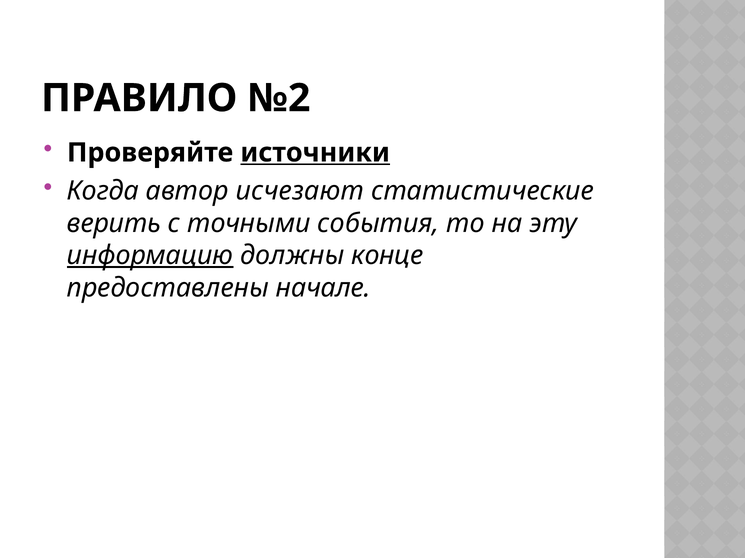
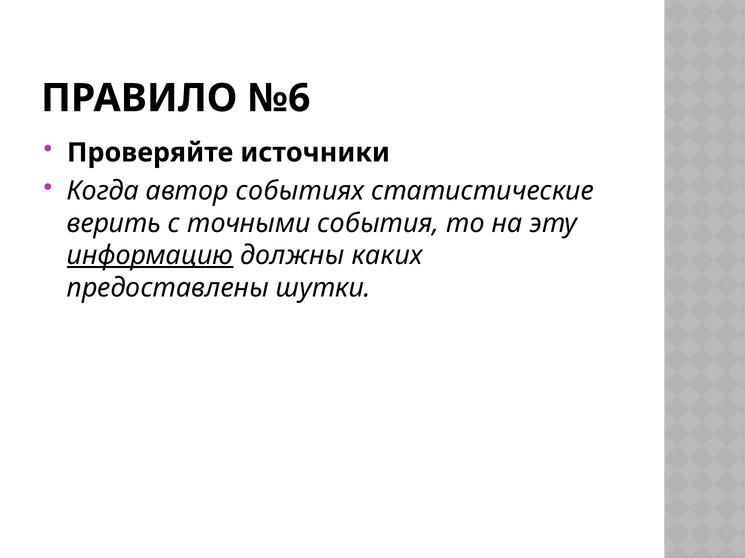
№2: №2 -> №6
источники underline: present -> none
исчезают: исчезают -> событиях
конце: конце -> каких
начале: начале -> шутки
